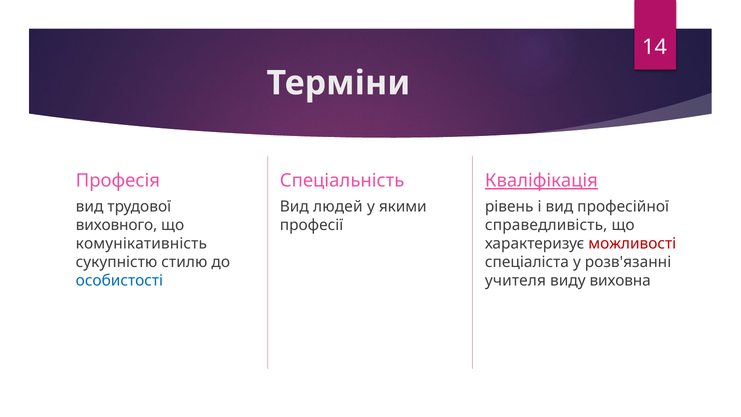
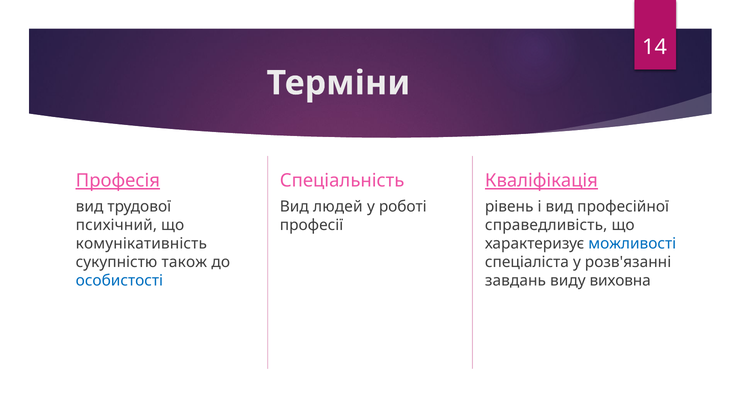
Професія underline: none -> present
якими: якими -> роботі
виховного: виховного -> психічний
можливості colour: red -> blue
стилю: стилю -> також
учителя: учителя -> завдань
